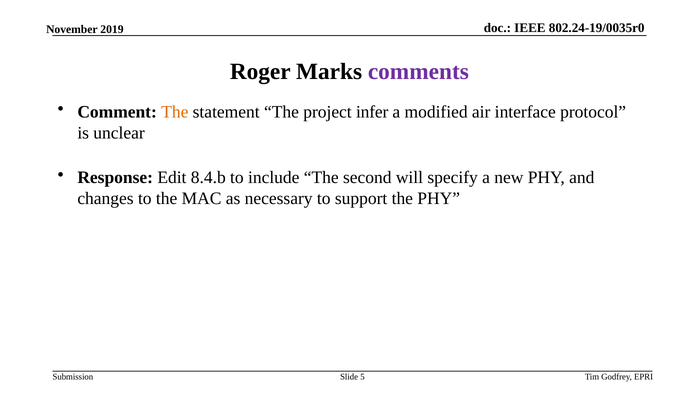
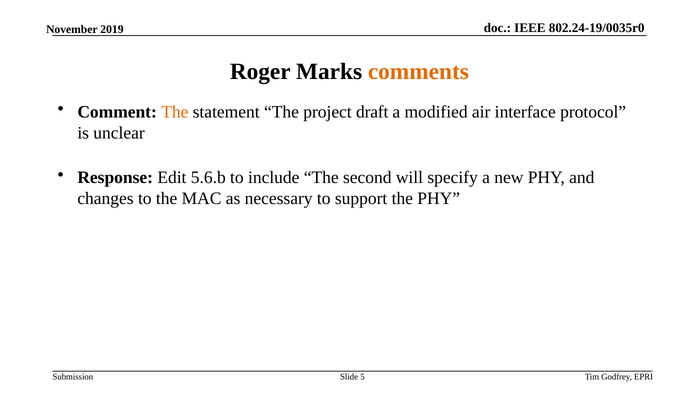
comments colour: purple -> orange
infer: infer -> draft
8.4.b: 8.4.b -> 5.6.b
